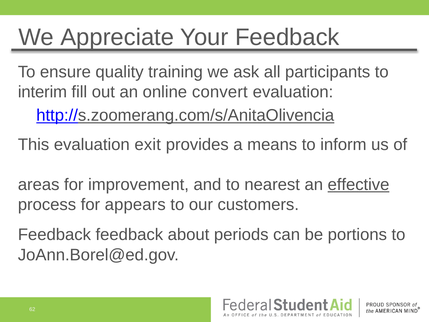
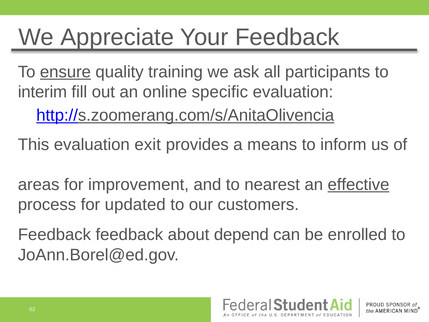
ensure underline: none -> present
convert: convert -> specific
appears: appears -> updated
periods: periods -> depend
portions: portions -> enrolled
